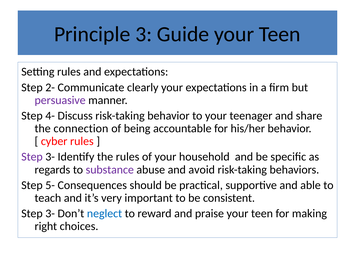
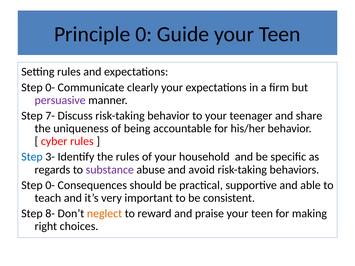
3: 3 -> 0
2- at (50, 87): 2- -> 0-
4-: 4- -> 7-
connection: connection -> uniqueness
Step at (32, 157) colour: purple -> blue
5- at (50, 185): 5- -> 0-
3- at (50, 214): 3- -> 8-
neglect colour: blue -> orange
